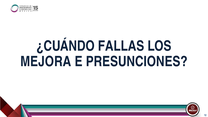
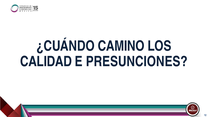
FALLAS: FALLAS -> CAMINO
MEJORA: MEJORA -> CALIDAD
